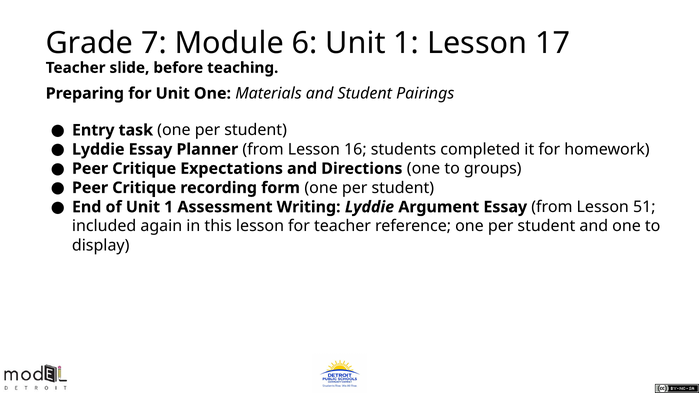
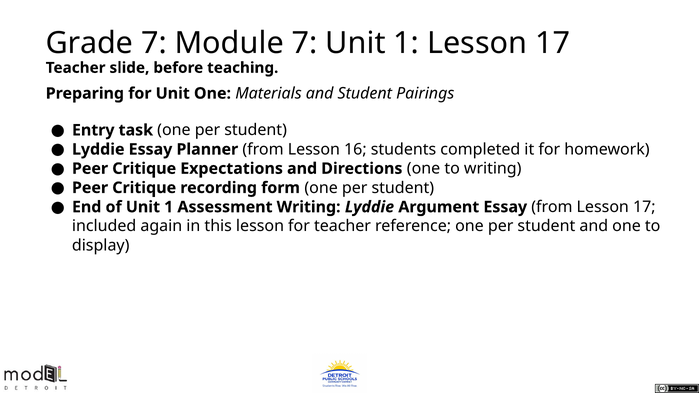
Module 6: 6 -> 7
to groups: groups -> writing
from Lesson 51: 51 -> 17
